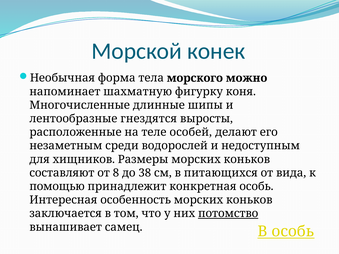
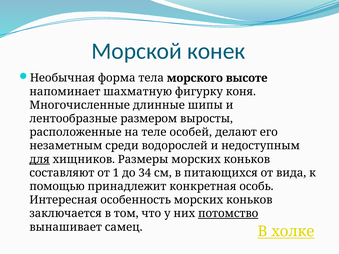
можно: можно -> высоте
гнездятся: гнездятся -> размером
для underline: none -> present
8: 8 -> 1
38: 38 -> 34
В особь: особь -> холке
